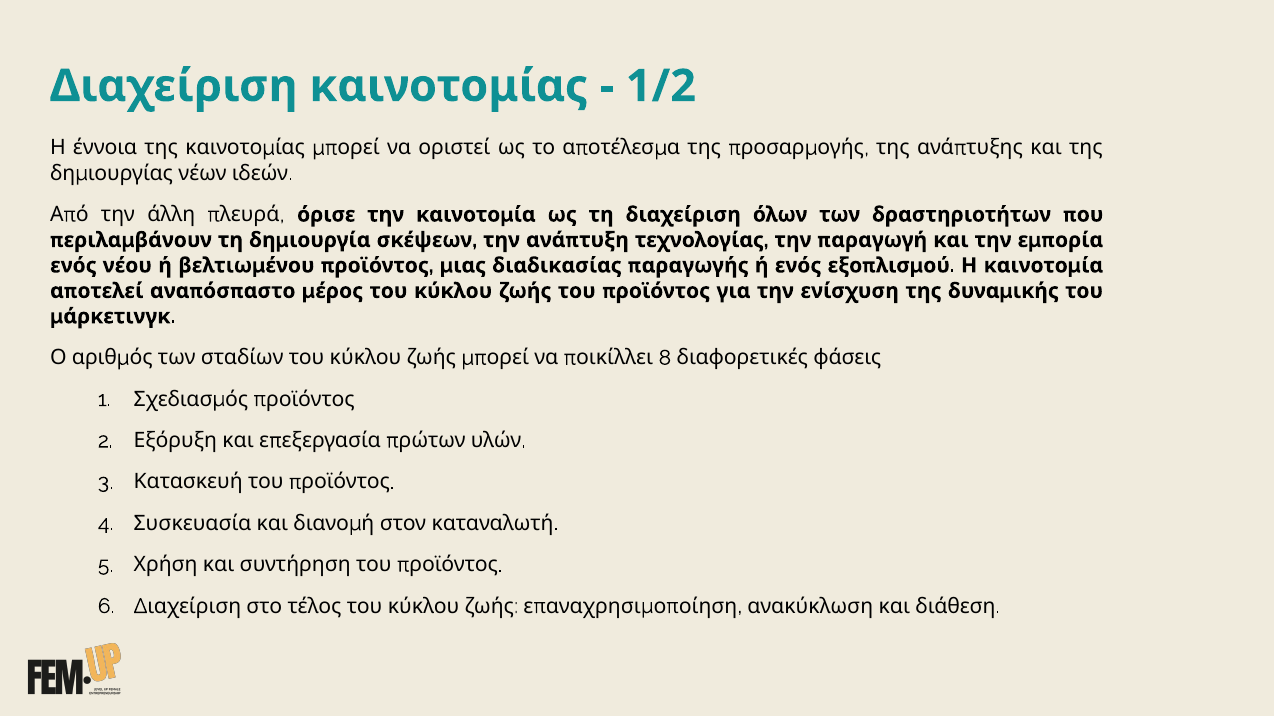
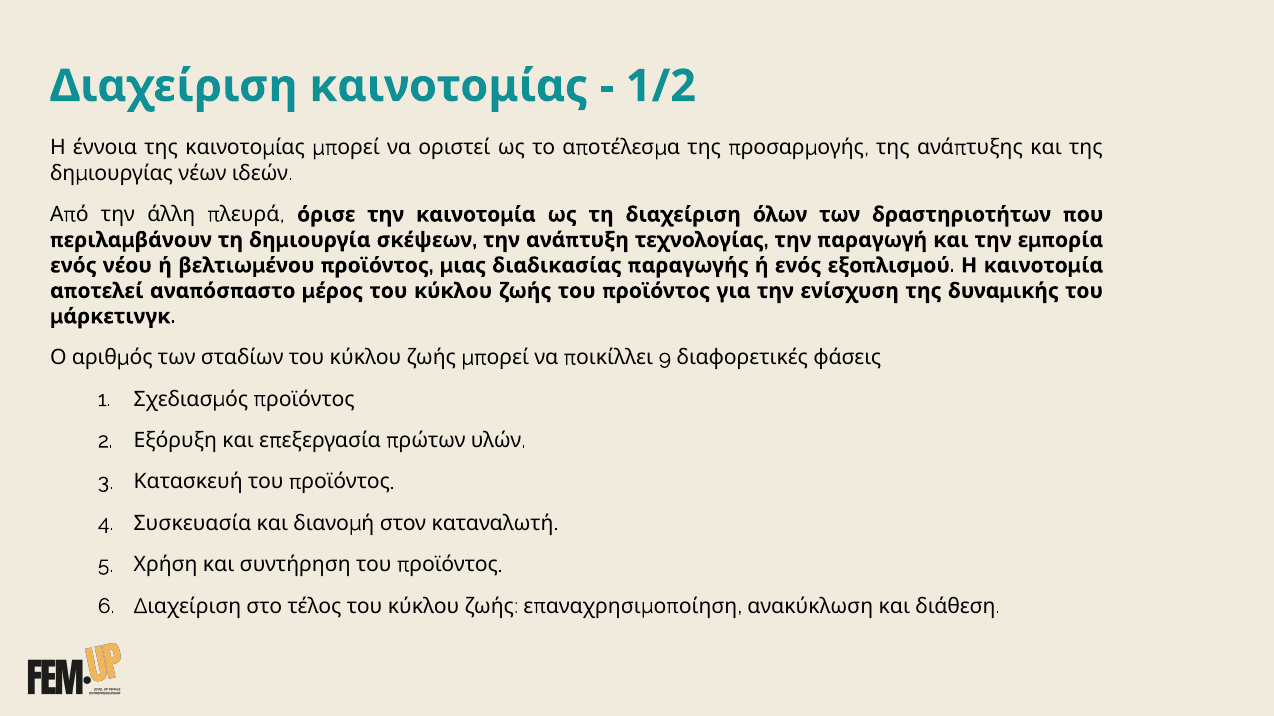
8: 8 -> 9
